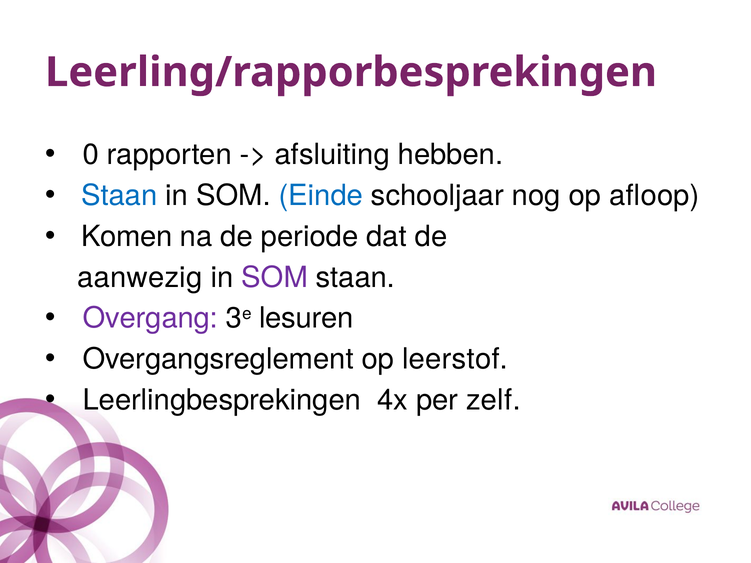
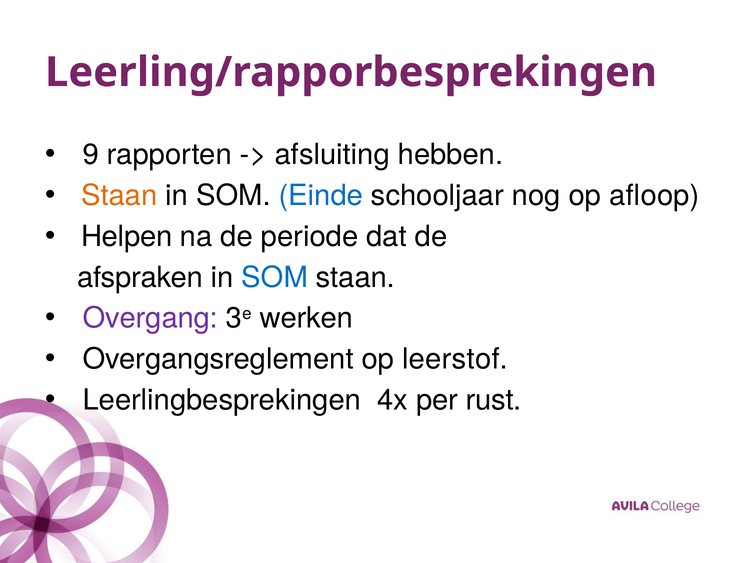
0: 0 -> 9
Staan at (119, 196) colour: blue -> orange
Komen: Komen -> Helpen
aanwezig: aanwezig -> afspraken
SOM at (275, 278) colour: purple -> blue
lesuren: lesuren -> werken
zelf: zelf -> rust
